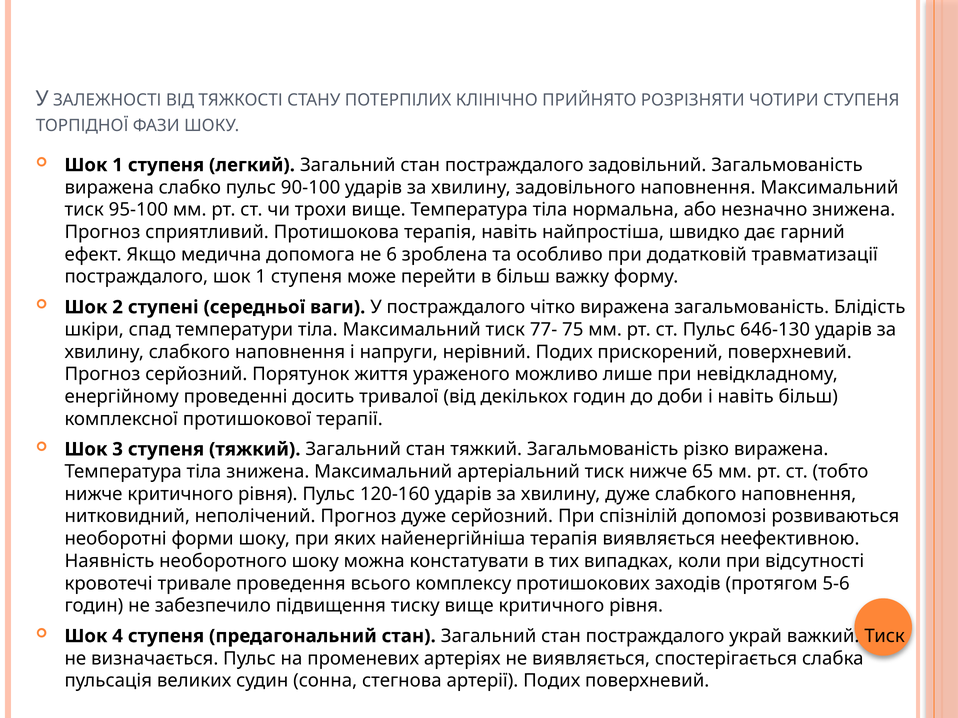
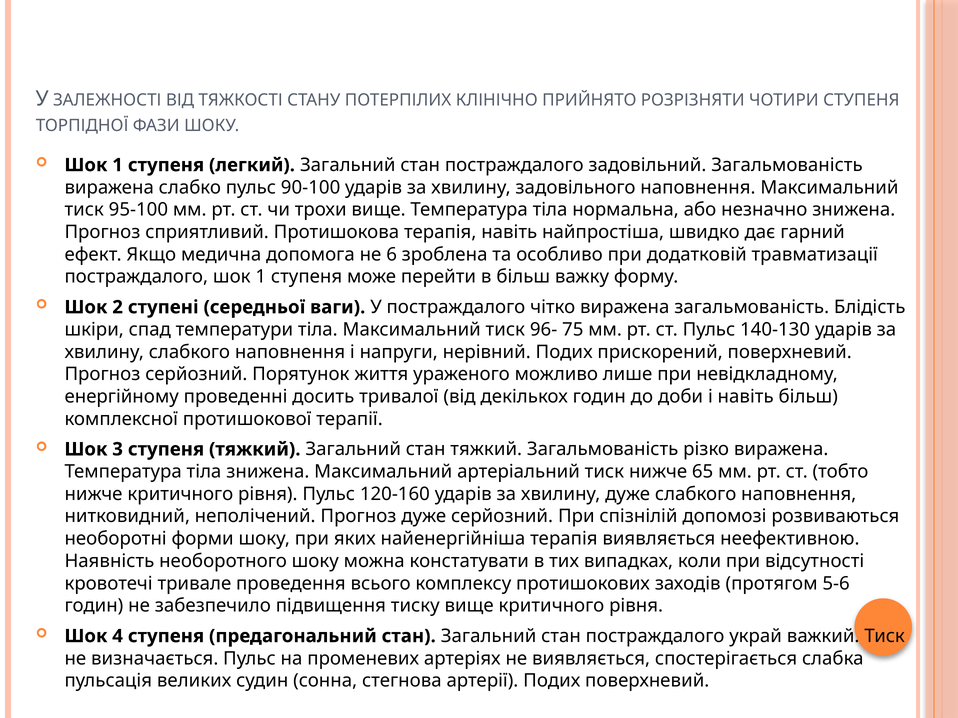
77-: 77- -> 96-
646-130: 646-130 -> 140-130
